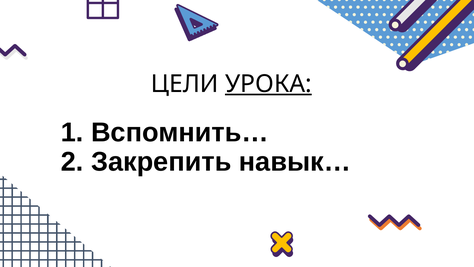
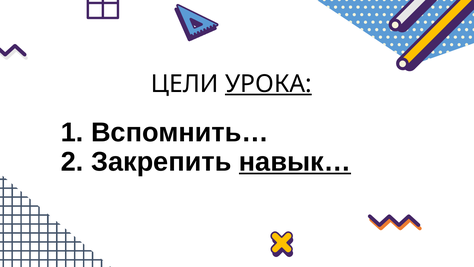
навык… underline: none -> present
